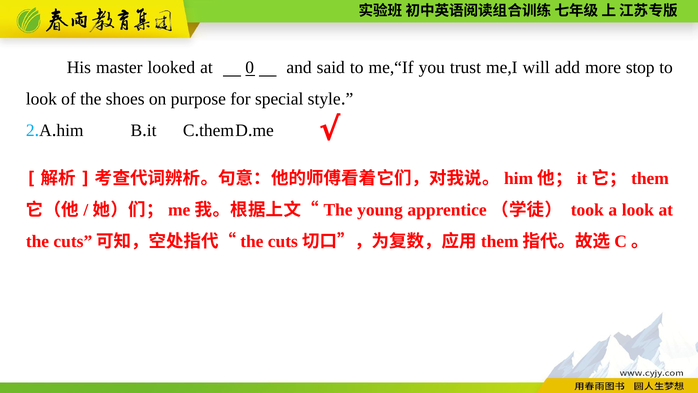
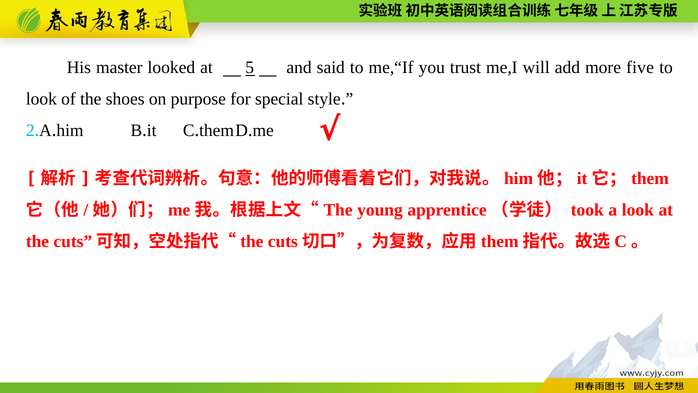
0: 0 -> 5
stop: stop -> five
